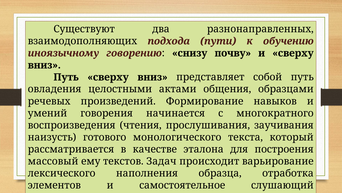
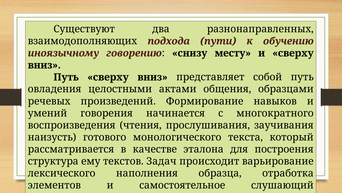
почву: почву -> месту
массовый: массовый -> структура
